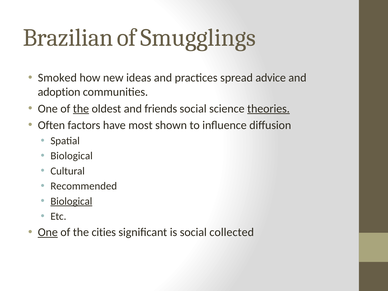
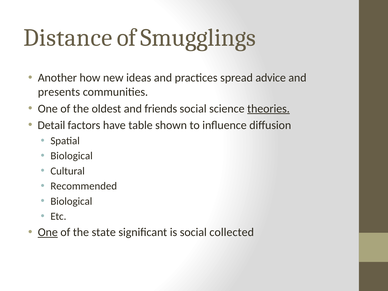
Brazilian: Brazilian -> Distance
Smoked: Smoked -> Another
adoption: adoption -> presents
the at (81, 109) underline: present -> none
Often: Often -> Detail
most: most -> table
Biological at (71, 201) underline: present -> none
cities: cities -> state
